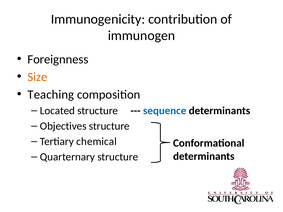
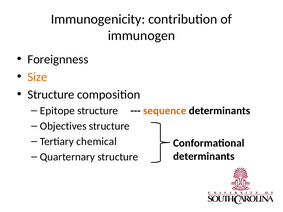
Teaching at (51, 95): Teaching -> Structure
Located: Located -> Epitope
sequence colour: blue -> orange
